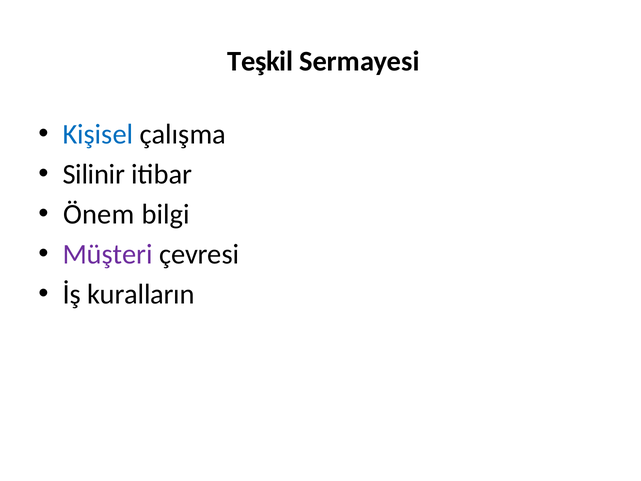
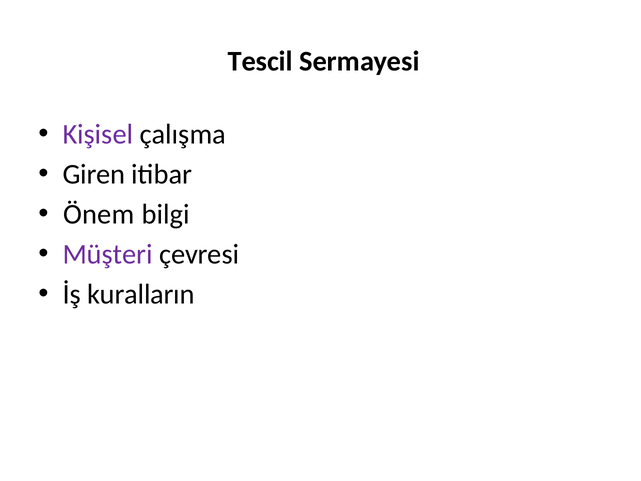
Teşkil: Teşkil -> Tescil
Kişisel colour: blue -> purple
Silinir: Silinir -> Giren
